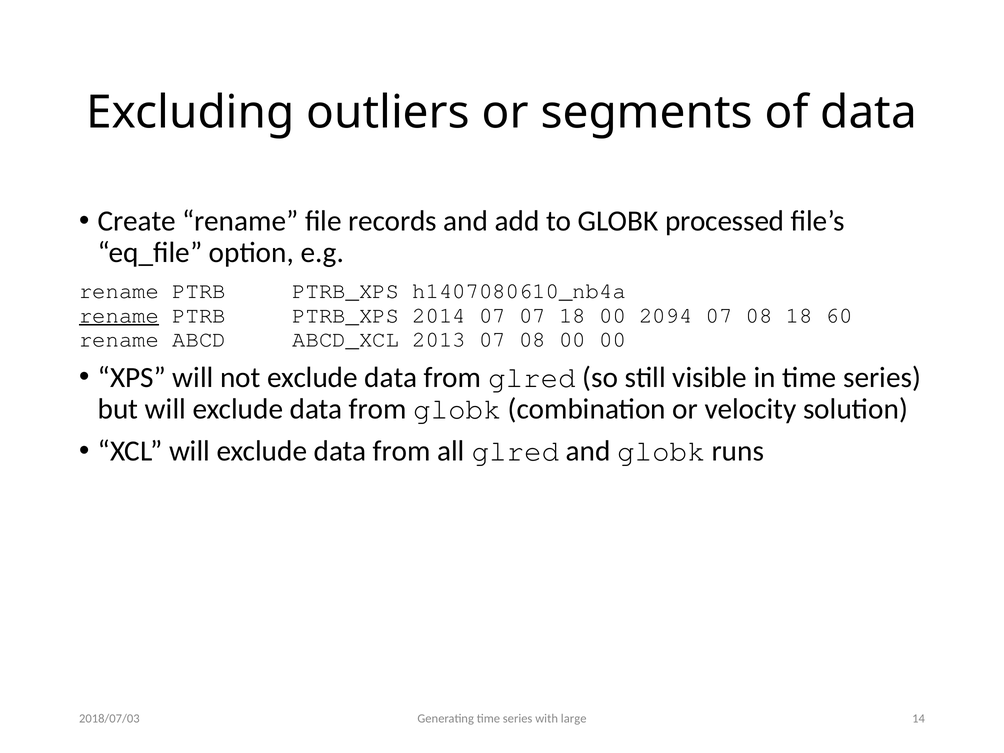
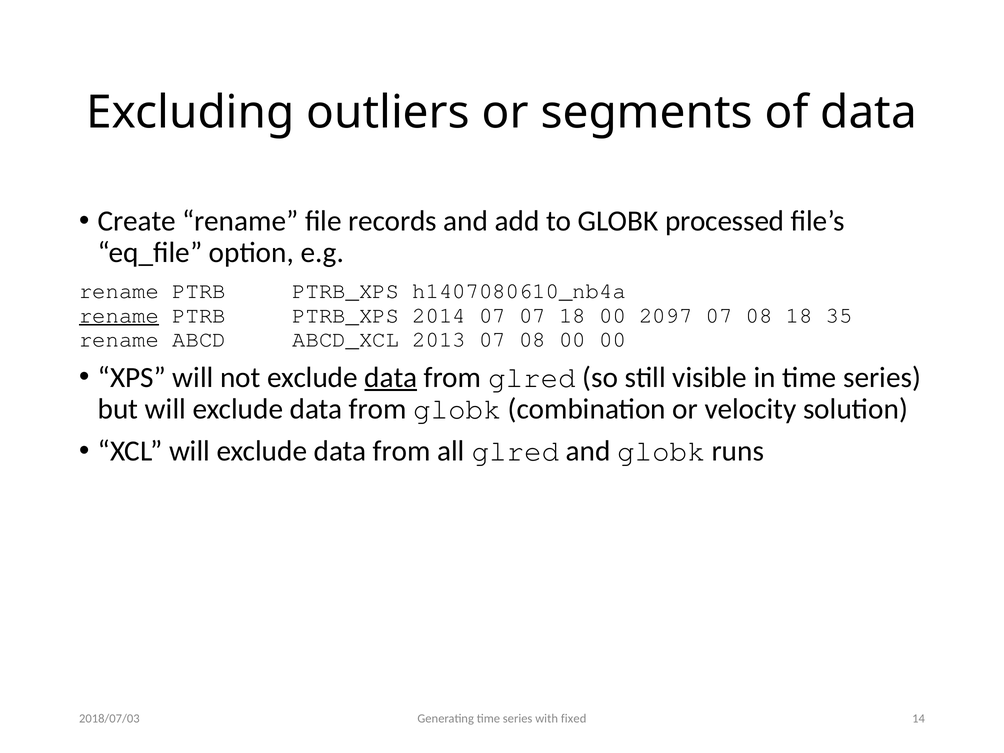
2094: 2094 -> 2097
60: 60 -> 35
data at (391, 378) underline: none -> present
large: large -> fixed
